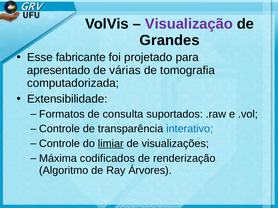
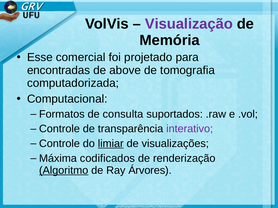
Grandes: Grandes -> Memória
fabricante: fabricante -> comercial
apresentado: apresentado -> encontradas
várias: várias -> above
Extensibilidade: Extensibilidade -> Computacional
interativo colour: blue -> purple
Algoritmo underline: none -> present
